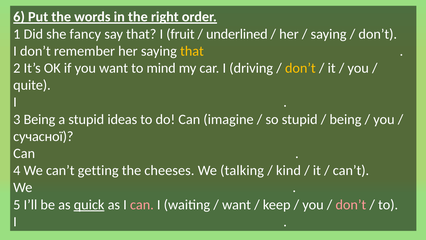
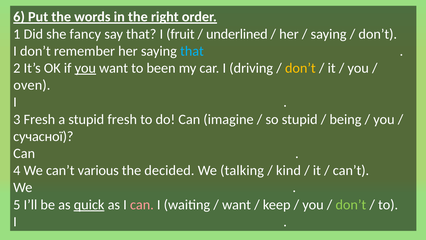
that at (192, 51) colour: yellow -> light blue
you at (85, 68) underline: none -> present
mind: mind -> been
quite: quite -> oven
3 Being: Being -> Fresh
stupid ideas: ideas -> fresh
getting: getting -> various
cheeses: cheeses -> decided
don’t at (351, 204) colour: pink -> light green
